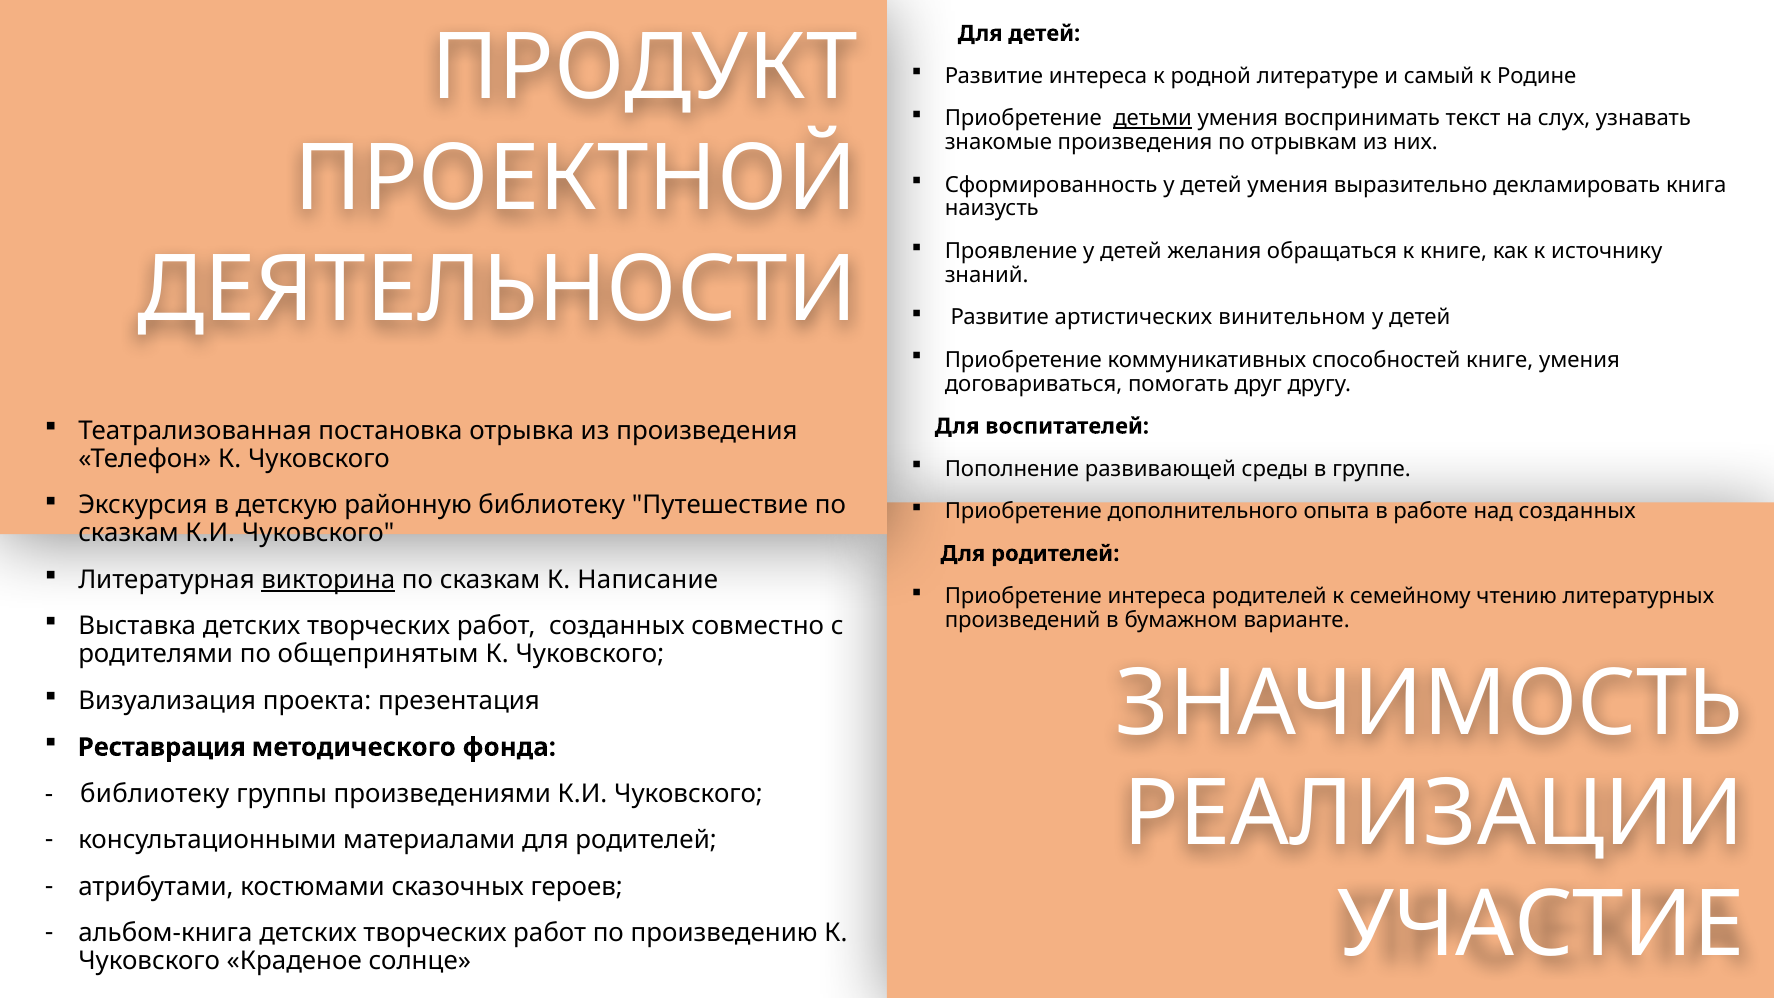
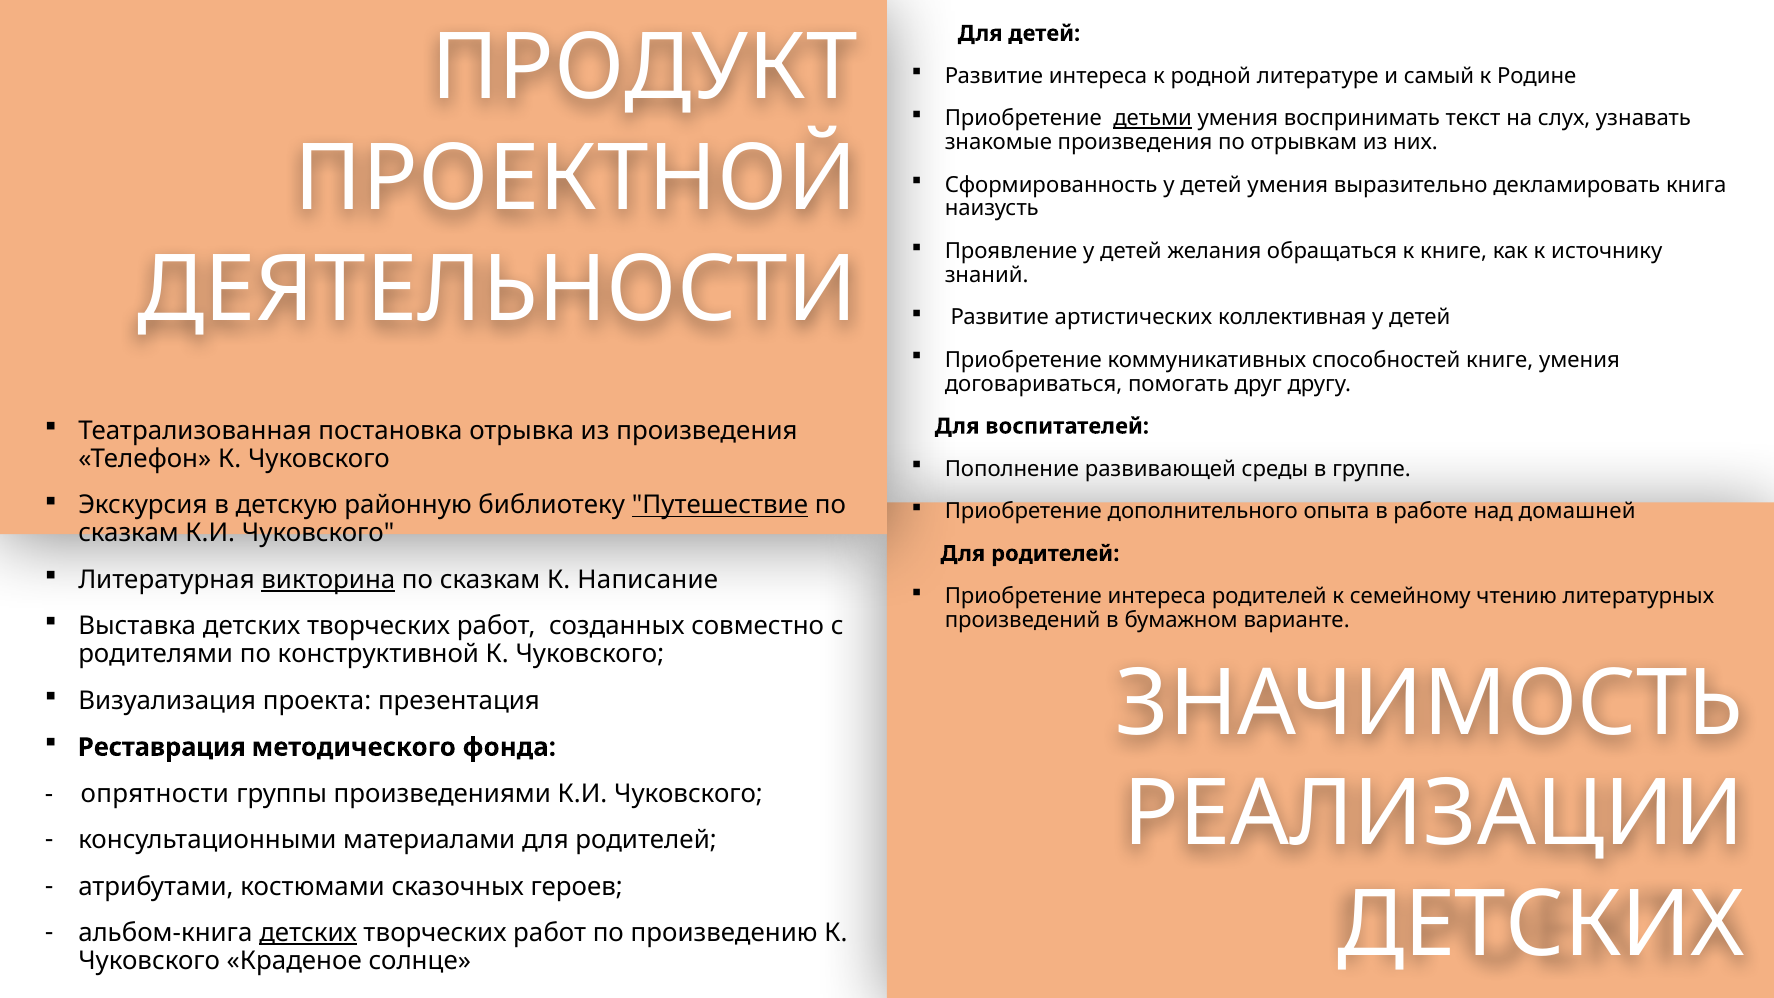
винительном: винительном -> коллективная
Путешествие underline: none -> present
над созданных: созданных -> домашней
общепринятым: общепринятым -> конструктивной
библиотеку at (155, 794): библиотеку -> опрятности
УЧАСТИЕ at (1541, 925): УЧАСТИЕ -> ДЕТСКИХ
детских at (308, 933) underline: none -> present
